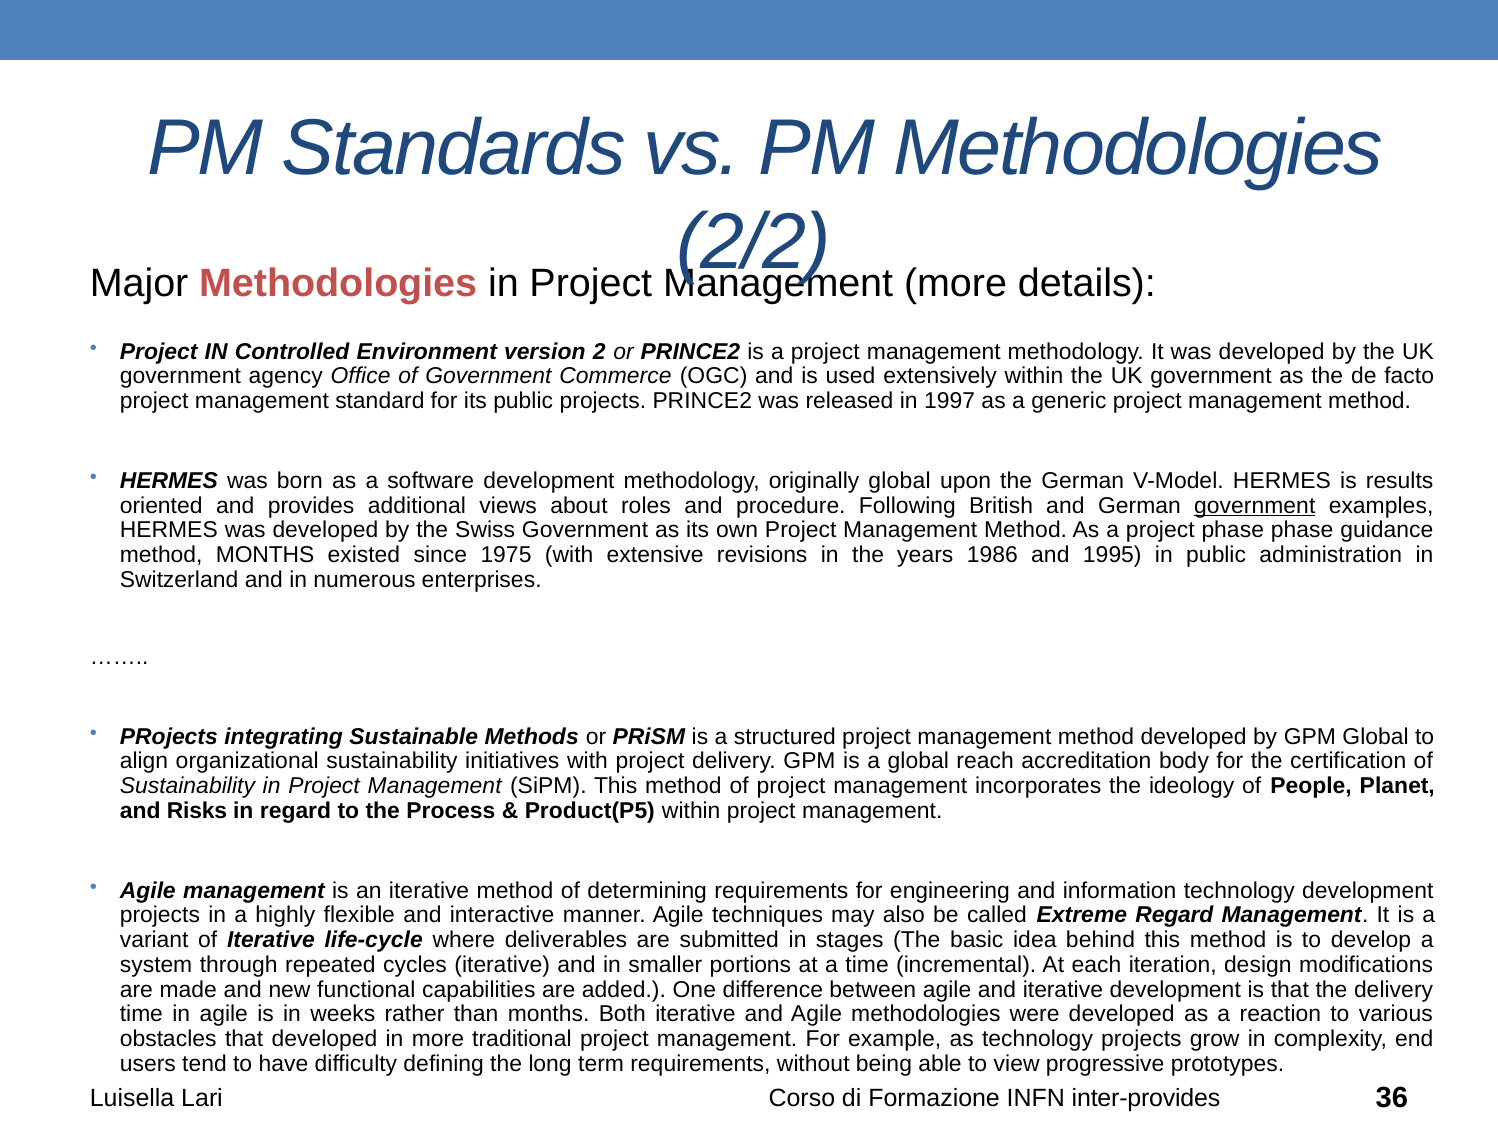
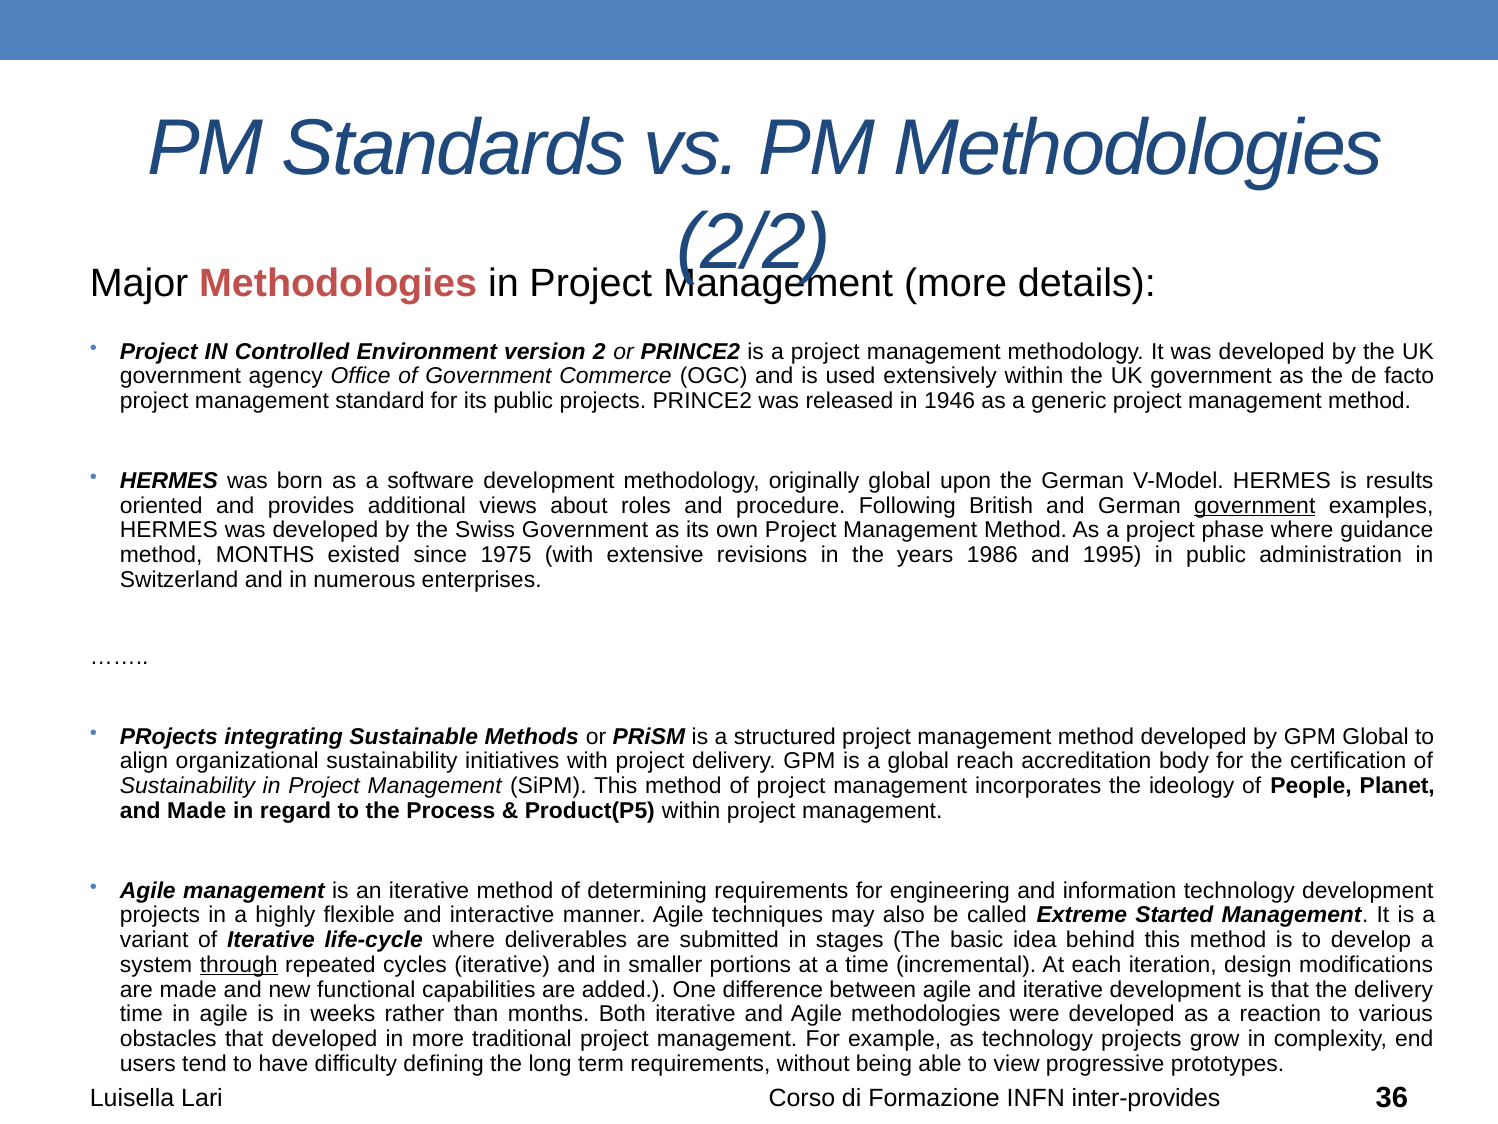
1997: 1997 -> 1946
phase phase: phase -> where
and Risks: Risks -> Made
Extreme Regard: Regard -> Started
through underline: none -> present
